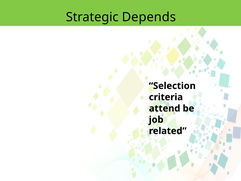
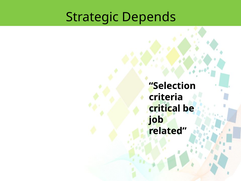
attend: attend -> critical
